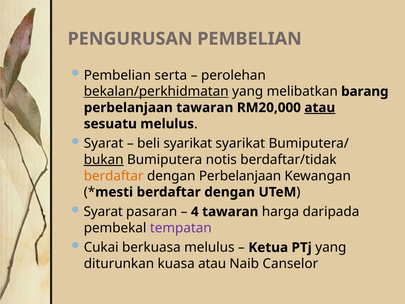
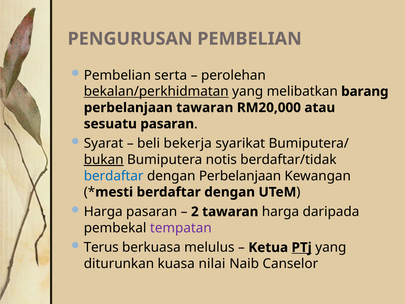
atau at (320, 108) underline: present -> none
sesuatu melulus: melulus -> pasaran
beli syarikat: syarikat -> bekerja
berdaftar at (114, 176) colour: orange -> blue
Syarat at (103, 212): Syarat -> Harga
4: 4 -> 2
Cukai: Cukai -> Terus
PTj underline: none -> present
kuasa atau: atau -> nilai
